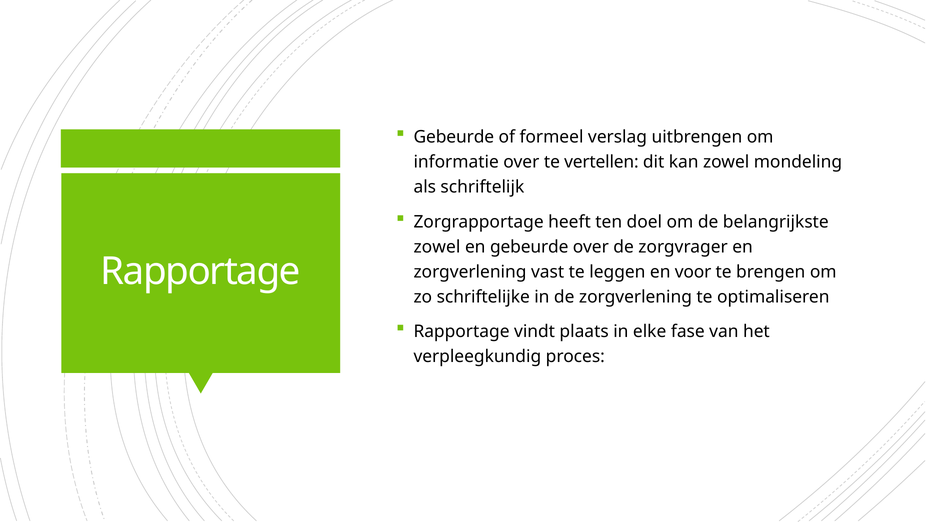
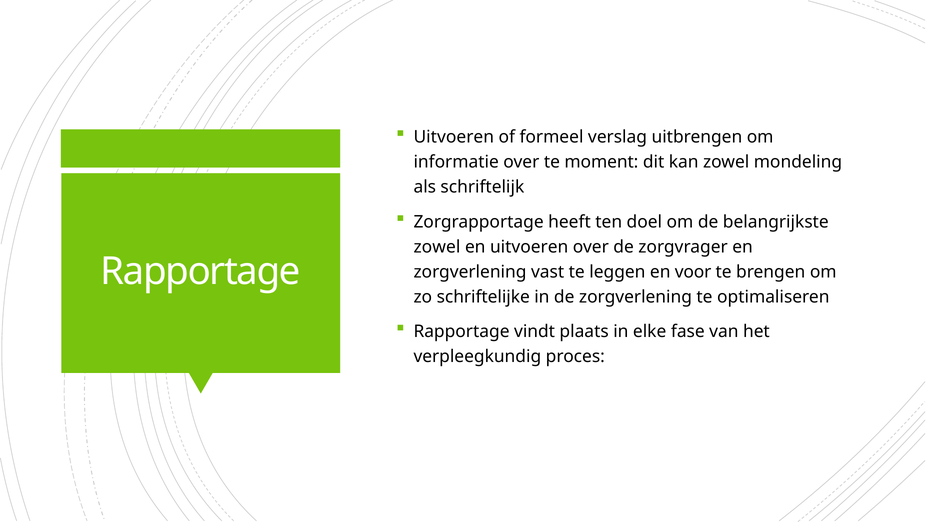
Gebeurde at (454, 137): Gebeurde -> Uitvoeren
vertellen: vertellen -> moment
en gebeurde: gebeurde -> uitvoeren
